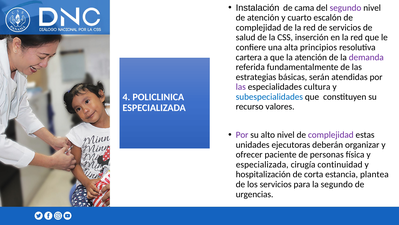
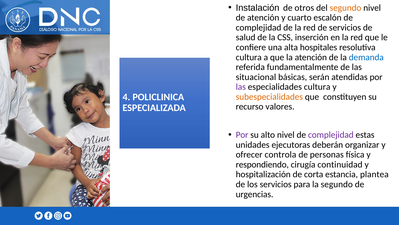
cama: cama -> otros
segundo at (345, 8) colour: purple -> orange
principios: principios -> hospitales
cartera at (249, 57): cartera -> cultura
demanda colour: purple -> blue
estrategias: estrategias -> situacional
subespecialidades colour: blue -> orange
paciente: paciente -> controla
especializada at (262, 164): especializada -> respondiendo
